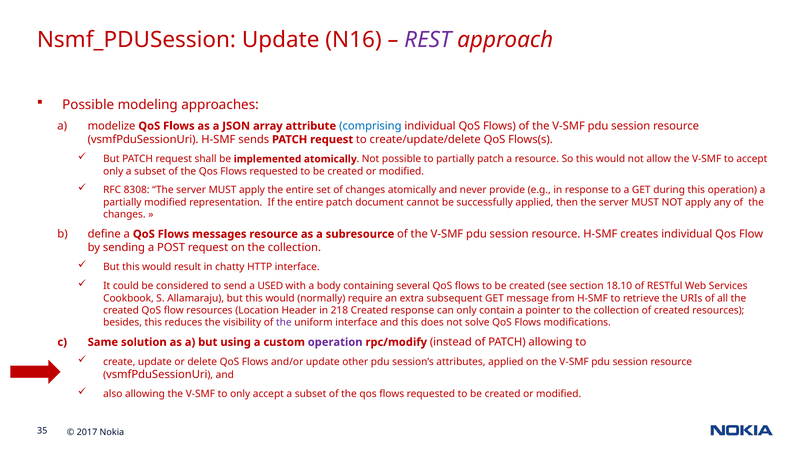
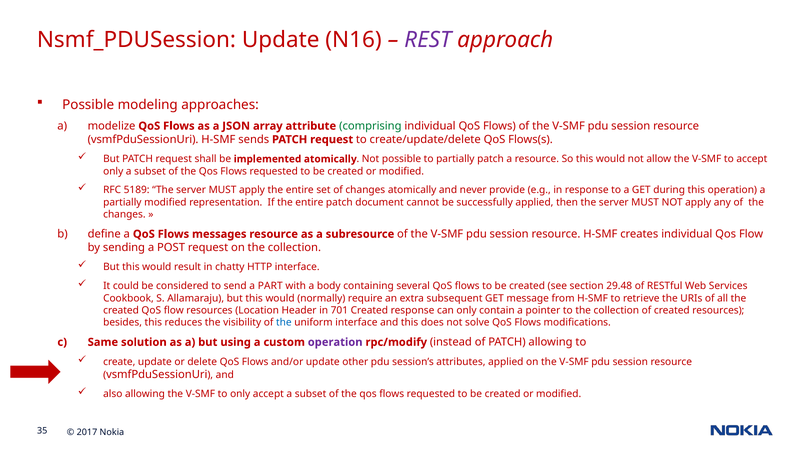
comprising colour: blue -> green
8308: 8308 -> 5189
USED: USED -> PART
18.10: 18.10 -> 29.48
218: 218 -> 701
the at (284, 323) colour: purple -> blue
